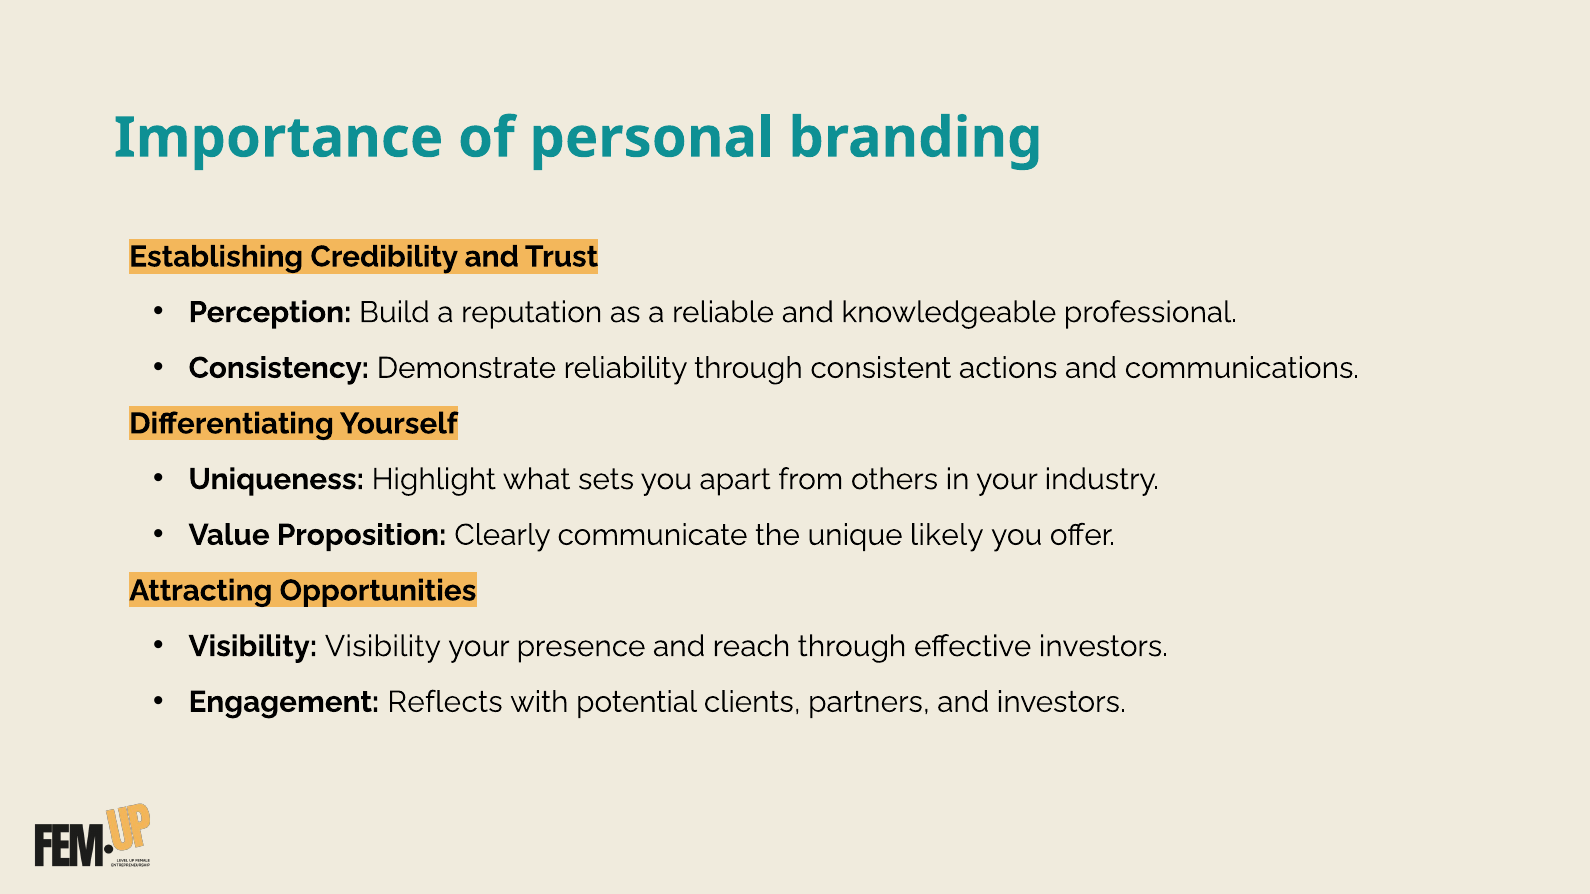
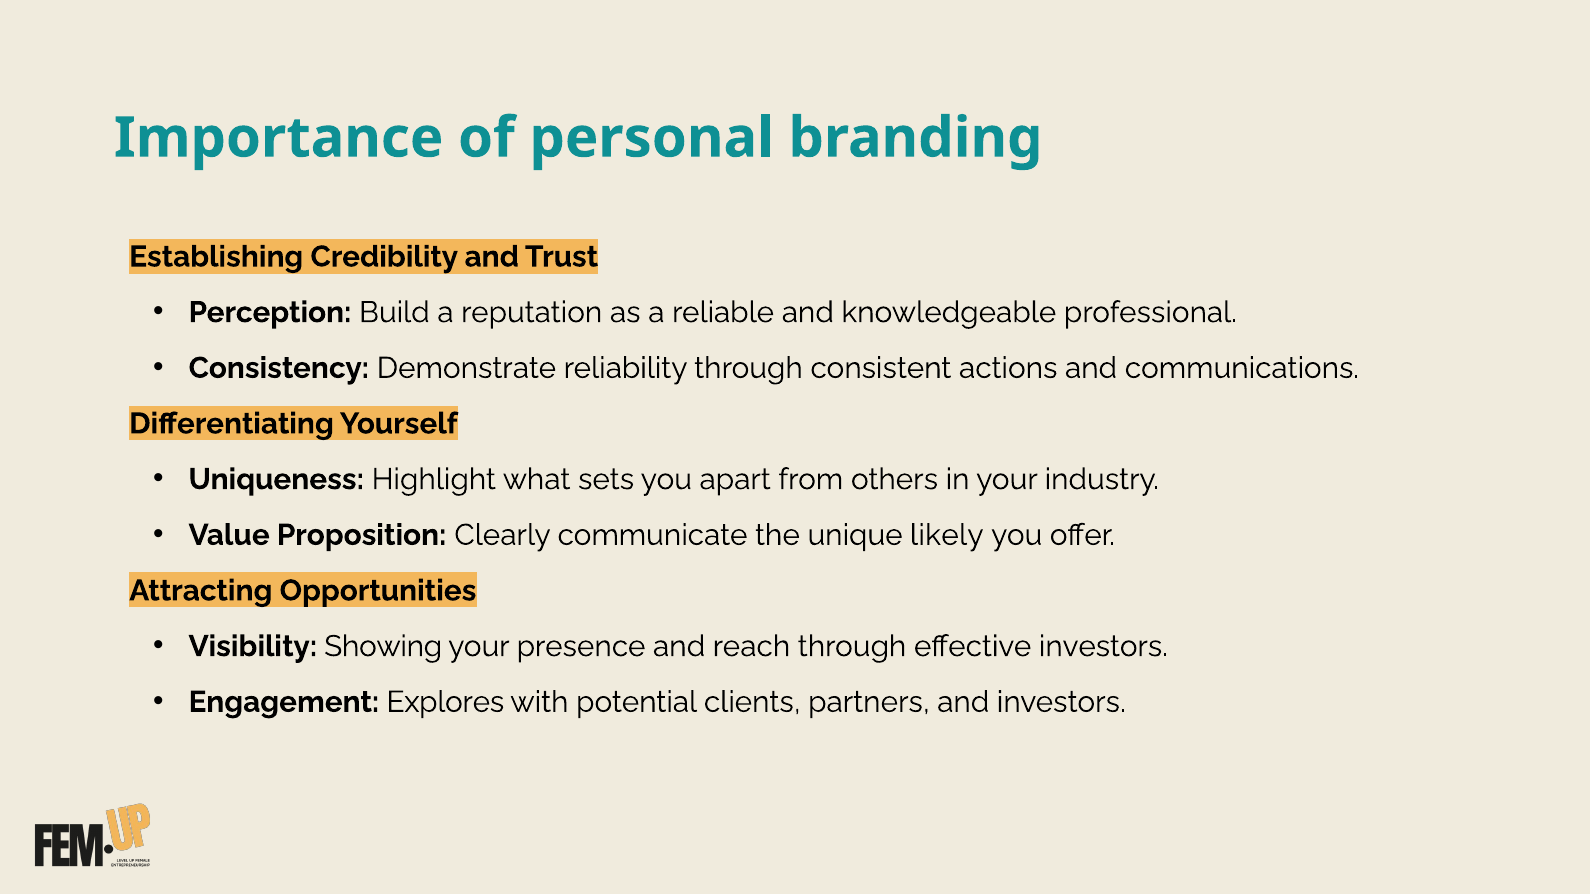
Visibility Visibility: Visibility -> Showing
Reflects: Reflects -> Explores
